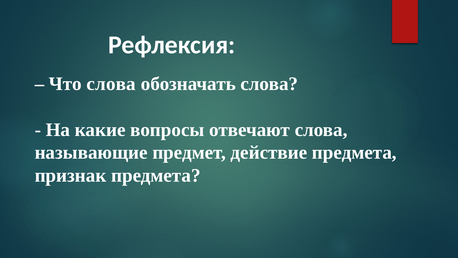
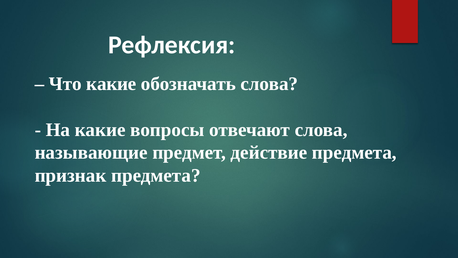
Что слова: слова -> какие
